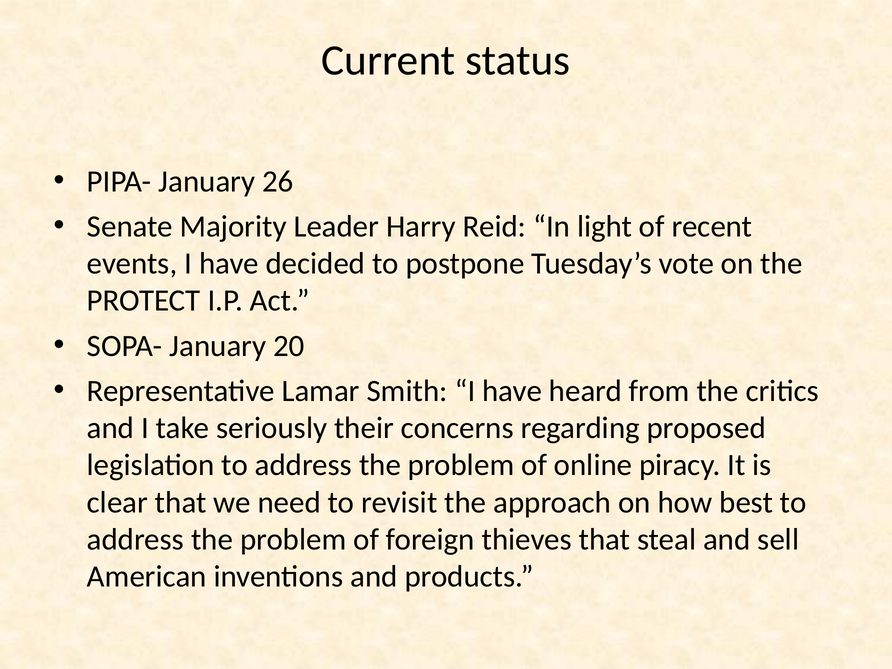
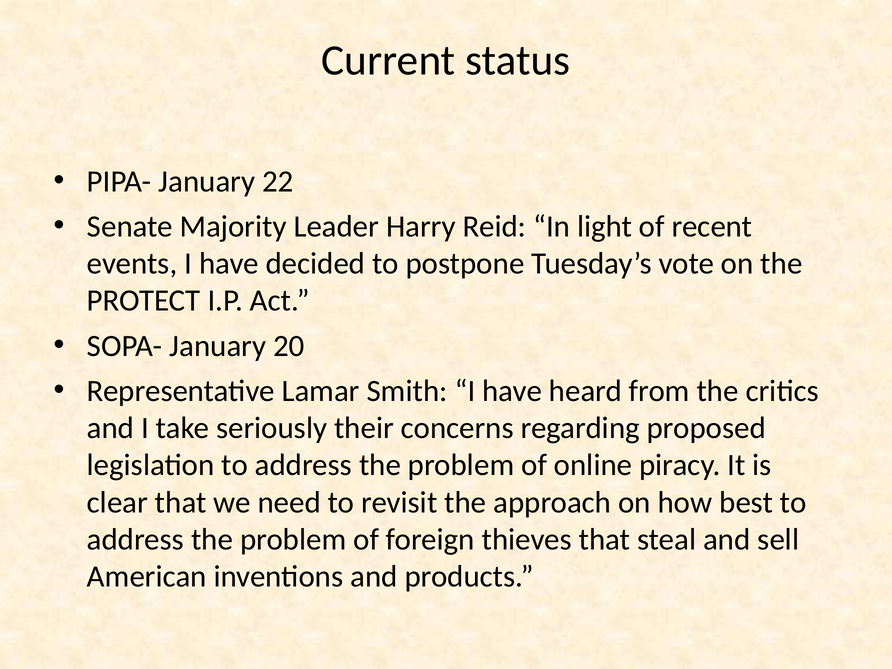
26: 26 -> 22
